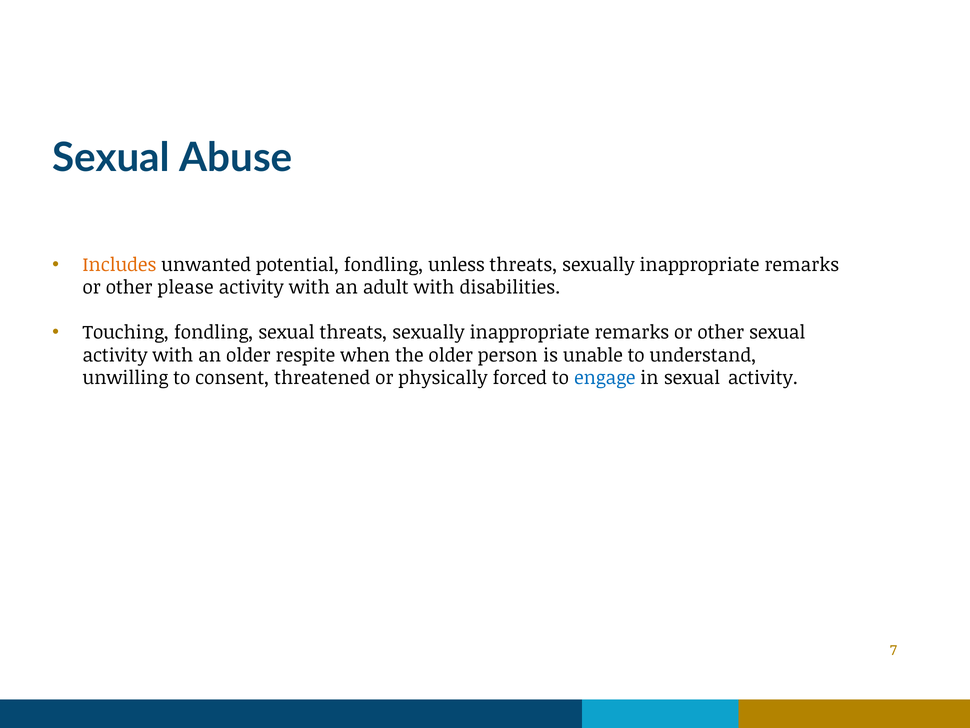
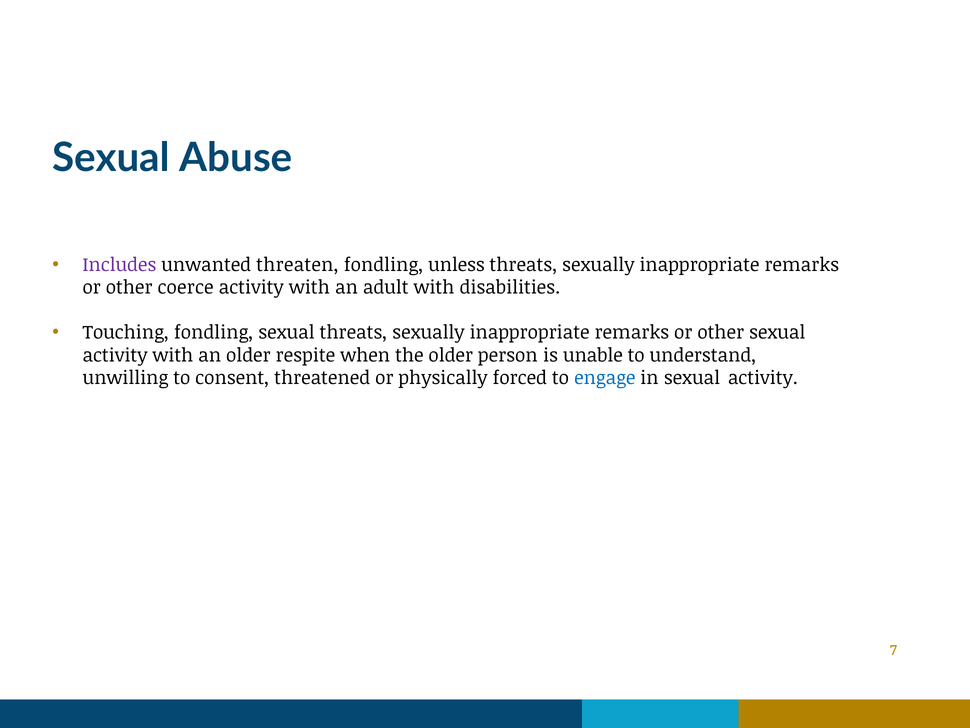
Includes colour: orange -> purple
potential: potential -> threaten
please: please -> coerce
